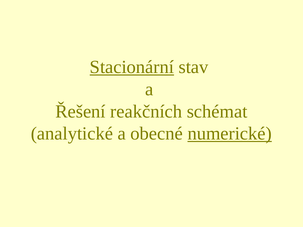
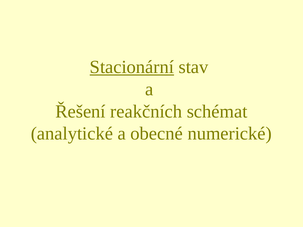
numerické underline: present -> none
